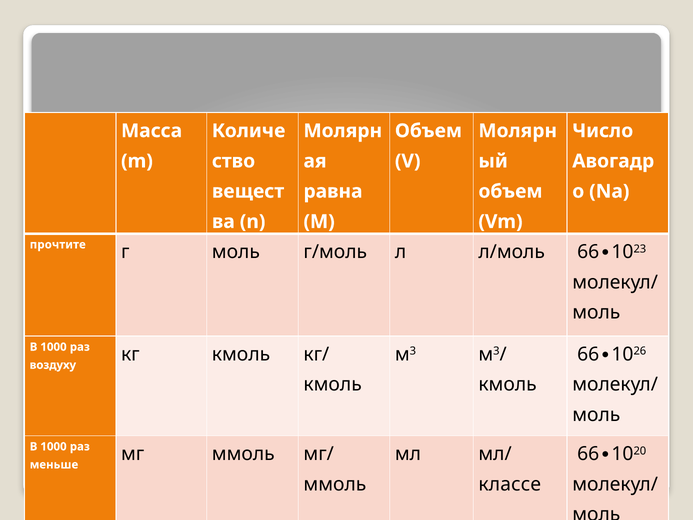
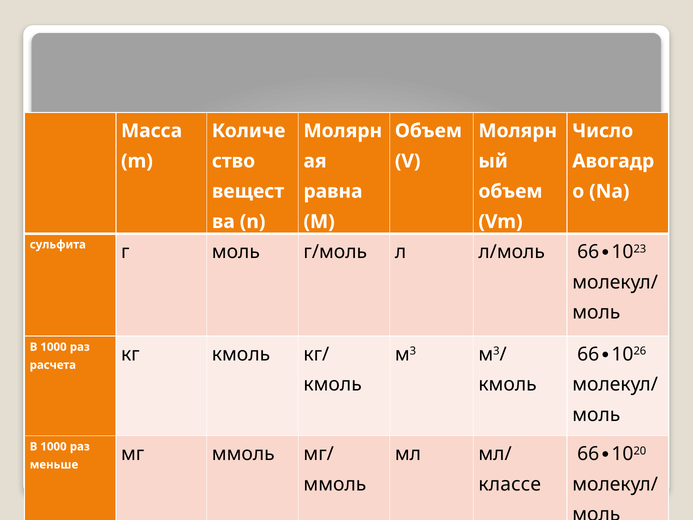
прочтите: прочтите -> сульфита
воздуху: воздуху -> расчета
